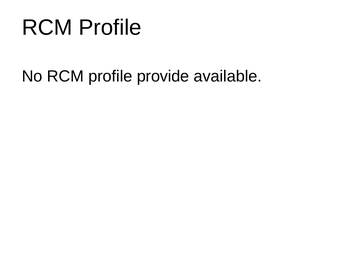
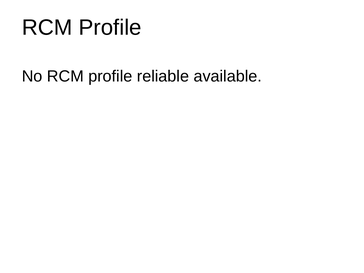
provide: provide -> reliable
